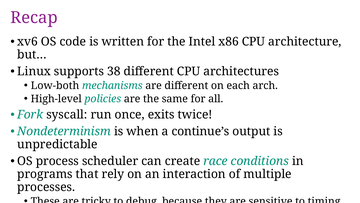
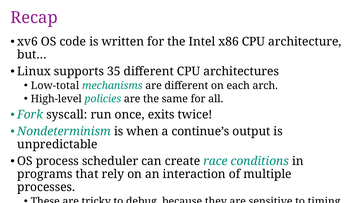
38: 38 -> 35
Low-both: Low-both -> Low-total
